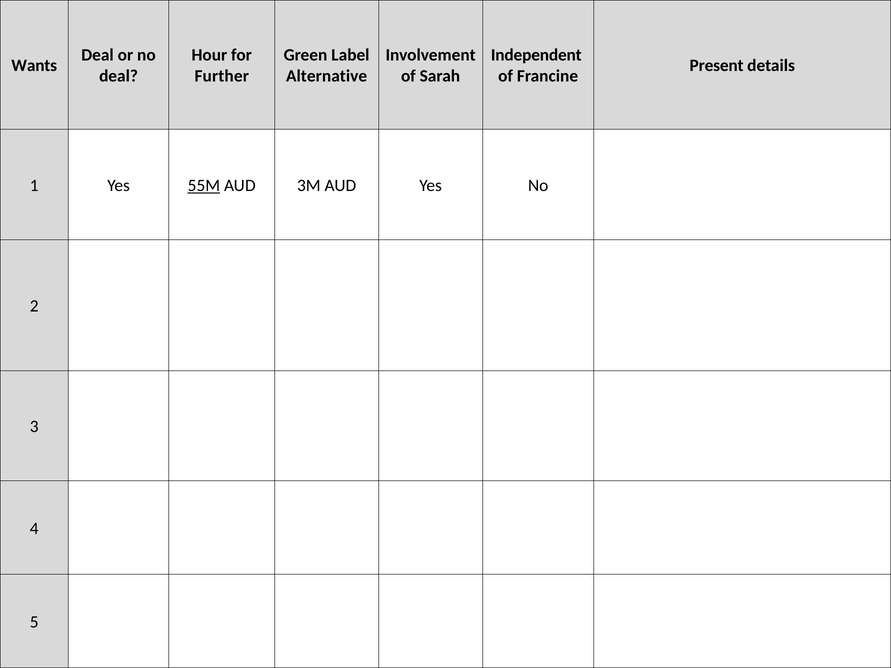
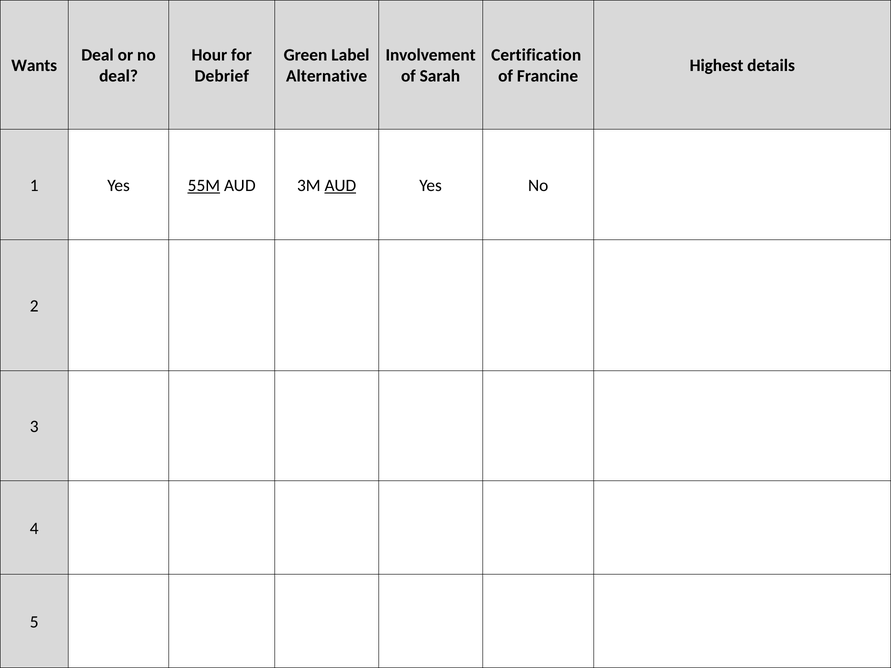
Independent: Independent -> Certification
Present: Present -> Highest
Further: Further -> Debrief
AUD at (340, 185) underline: none -> present
